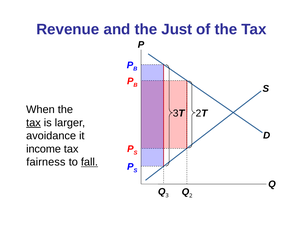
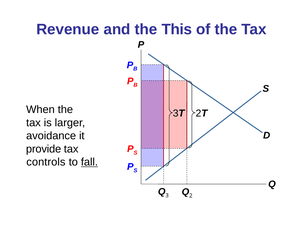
Just: Just -> This
tax at (33, 123) underline: present -> none
income: income -> provide
fairness: fairness -> controls
